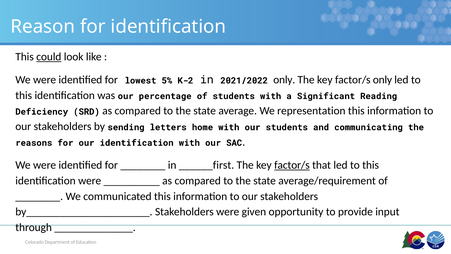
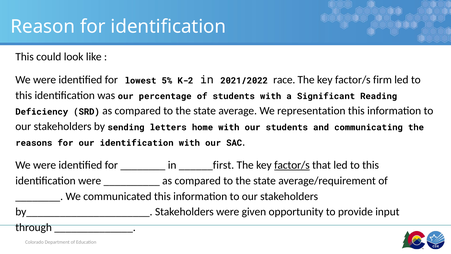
could underline: present -> none
2021/2022 only: only -> race
factor/s only: only -> firm
